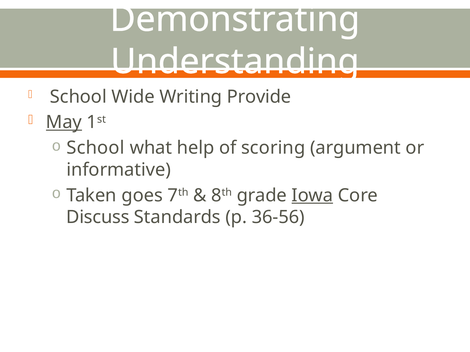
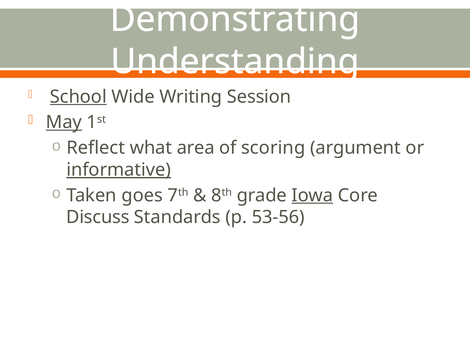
School at (78, 97) underline: none -> present
Provide: Provide -> Session
School at (96, 148): School -> Reflect
help: help -> area
informative underline: none -> present
36-56: 36-56 -> 53-56
